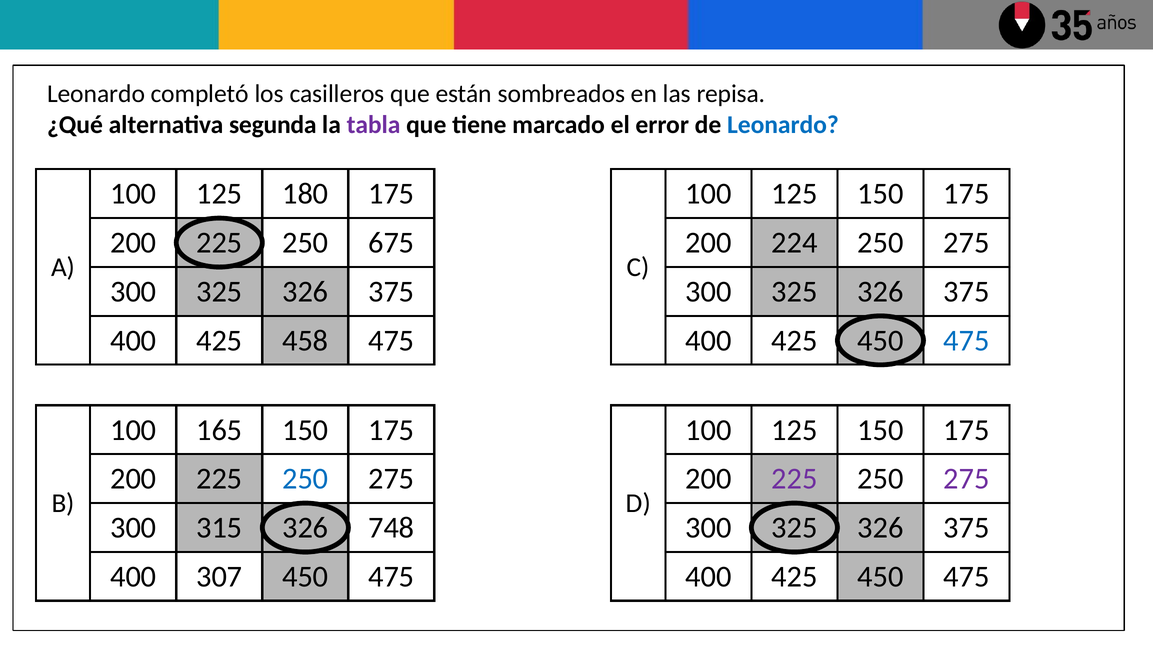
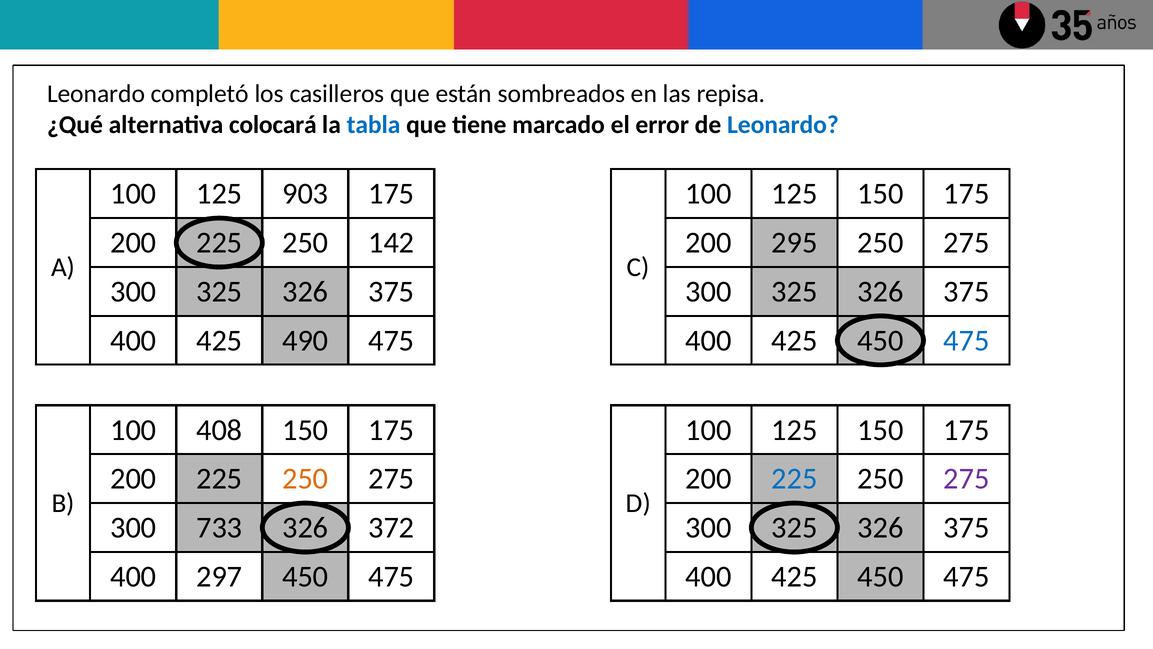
segunda: segunda -> colocará
tabla colour: purple -> blue
180: 180 -> 903
675: 675 -> 142
224: 224 -> 295
458: 458 -> 490
165: 165 -> 408
250 at (305, 479) colour: blue -> orange
225 at (794, 479) colour: purple -> blue
315: 315 -> 733
748: 748 -> 372
307: 307 -> 297
